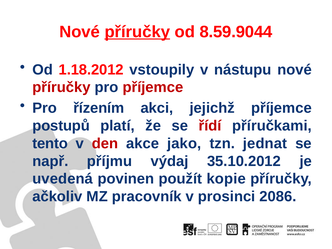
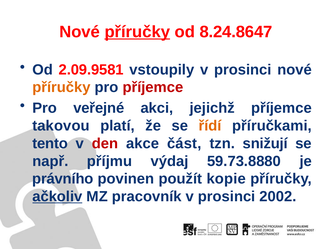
8.59.9044: 8.59.9044 -> 8.24.8647
1.18.2012: 1.18.2012 -> 2.09.9581
vstoupily v nástupu: nástupu -> prosinci
příručky at (61, 87) colour: red -> orange
řízením: řízením -> veřejné
postupů: postupů -> takovou
řídí colour: red -> orange
jako: jako -> část
jednat: jednat -> snižují
35.10.2012: 35.10.2012 -> 59.73.8880
uvedená: uvedená -> právního
ačkoliv underline: none -> present
2086: 2086 -> 2002
